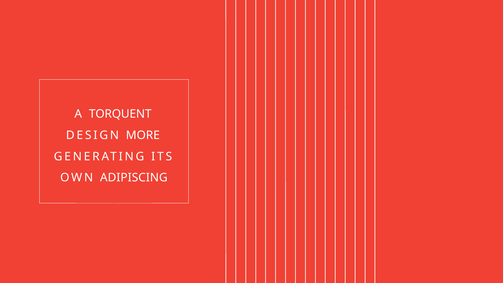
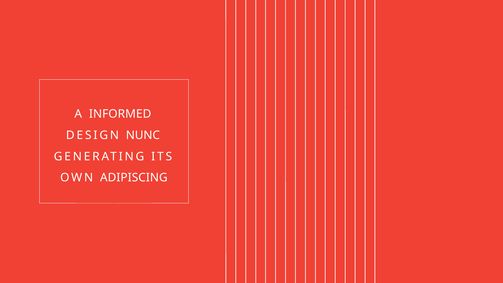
TORQUENT: TORQUENT -> INFORMED
MORE: MORE -> NUNC
